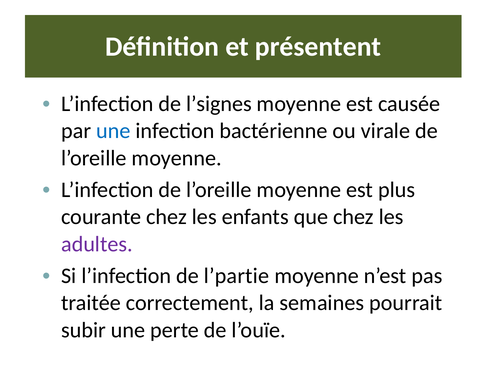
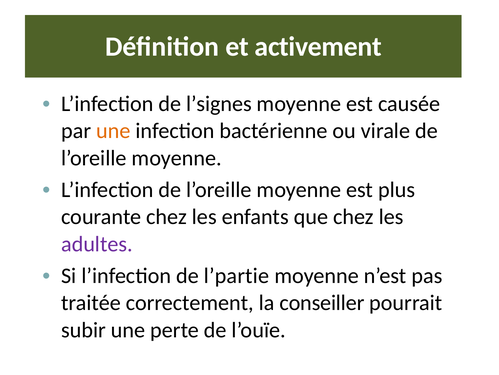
présentent: présentent -> activement
une at (113, 131) colour: blue -> orange
semaines: semaines -> conseiller
